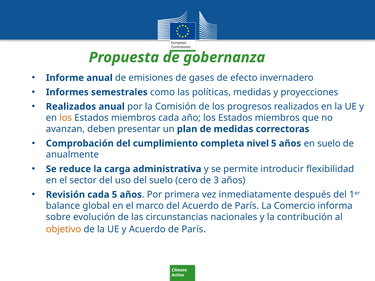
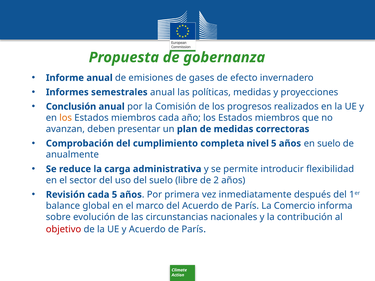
semestrales como: como -> anual
Realizados at (71, 107): Realizados -> Conclusión
cero: cero -> libre
3: 3 -> 2
objetivo colour: orange -> red
